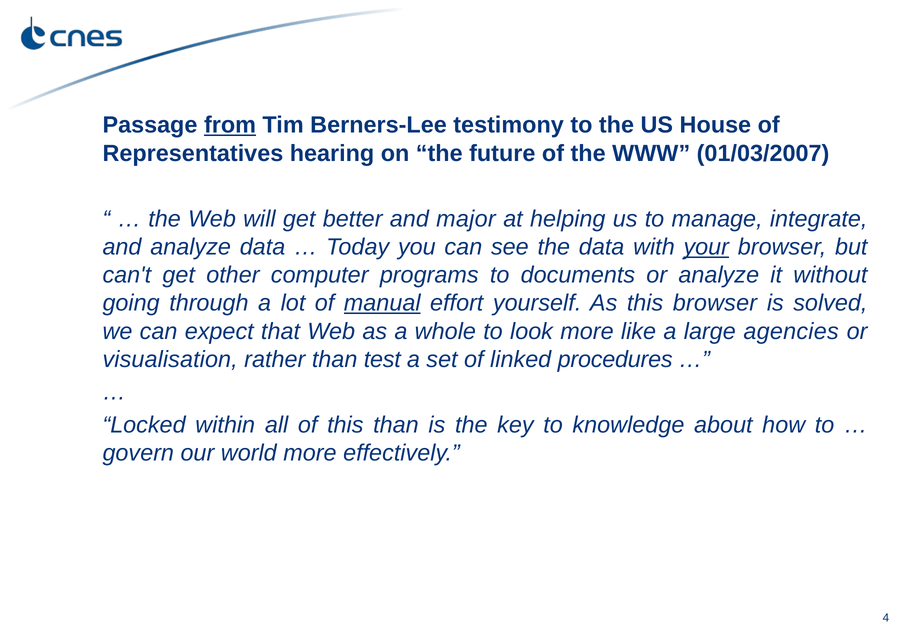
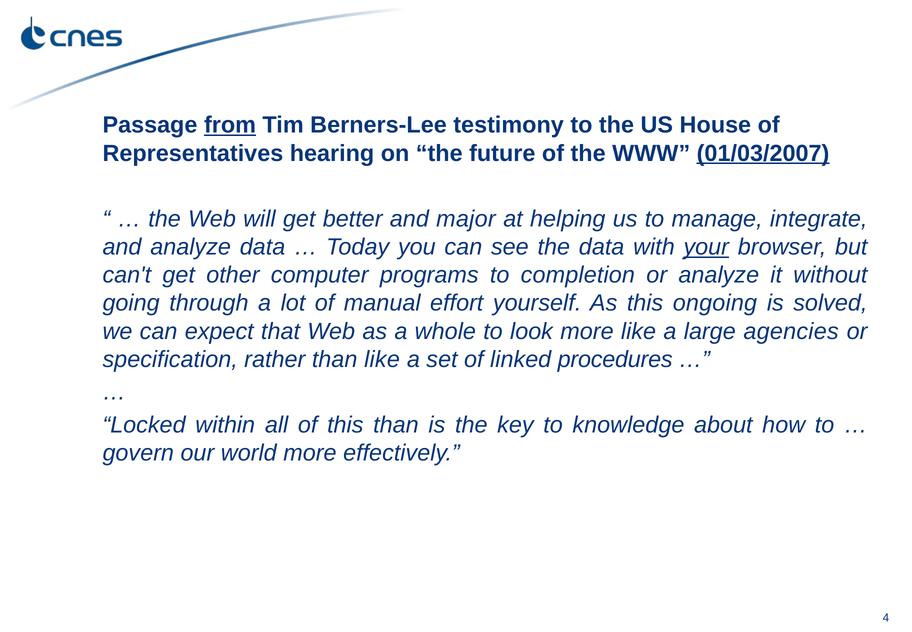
01/03/2007 underline: none -> present
documents: documents -> completion
manual underline: present -> none
this browser: browser -> ongoing
visualisation: visualisation -> specification
than test: test -> like
